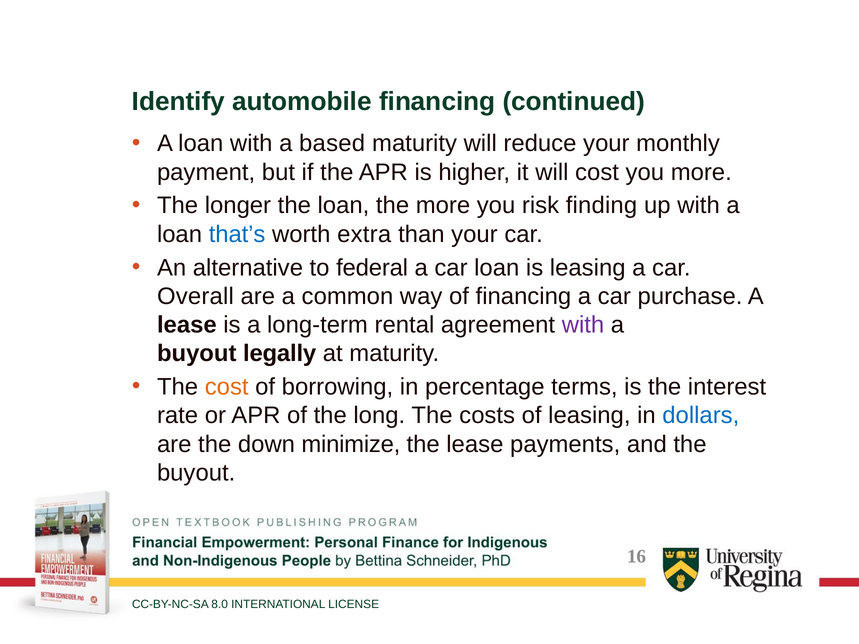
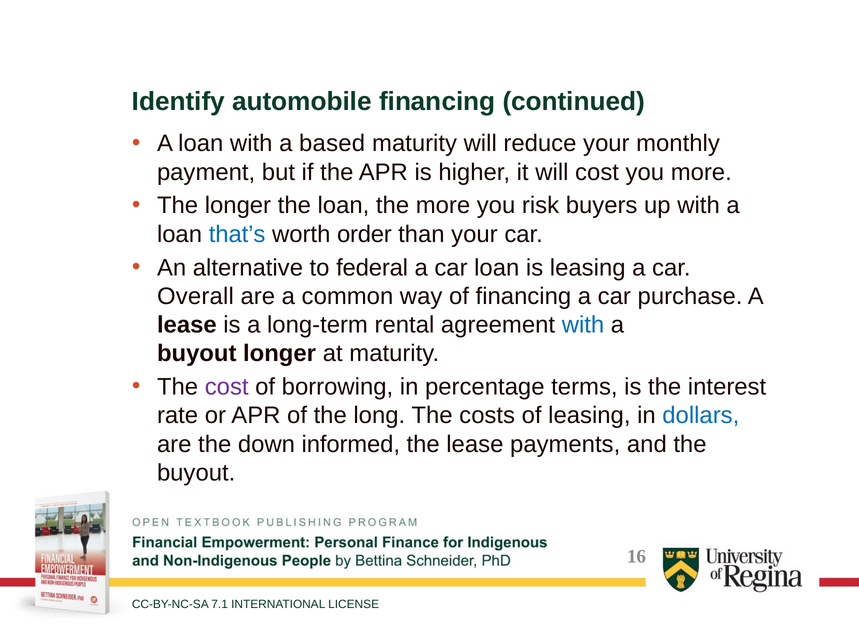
finding: finding -> buyers
extra: extra -> order
with at (583, 325) colour: purple -> blue
buyout legally: legally -> longer
cost at (227, 387) colour: orange -> purple
minimize: minimize -> informed
8.0: 8.0 -> 7.1
